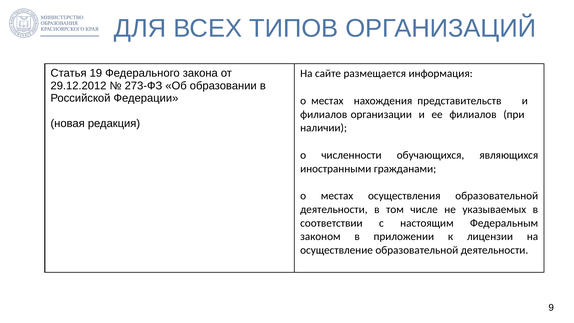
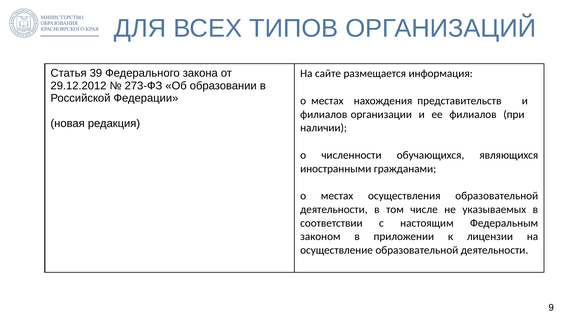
19: 19 -> 39
